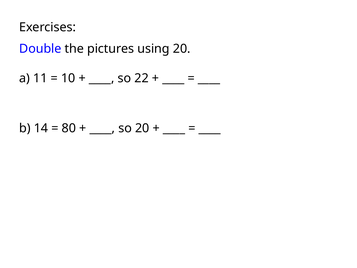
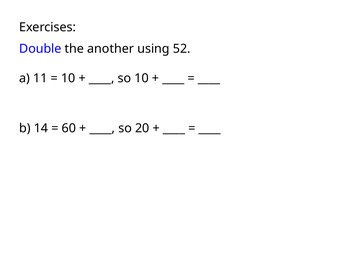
pictures: pictures -> another
using 20: 20 -> 52
so 22: 22 -> 10
80: 80 -> 60
